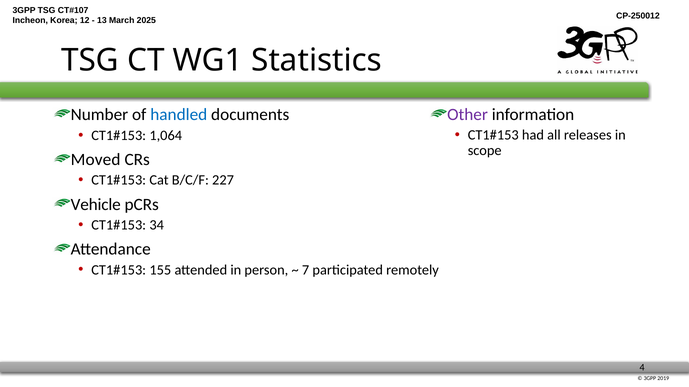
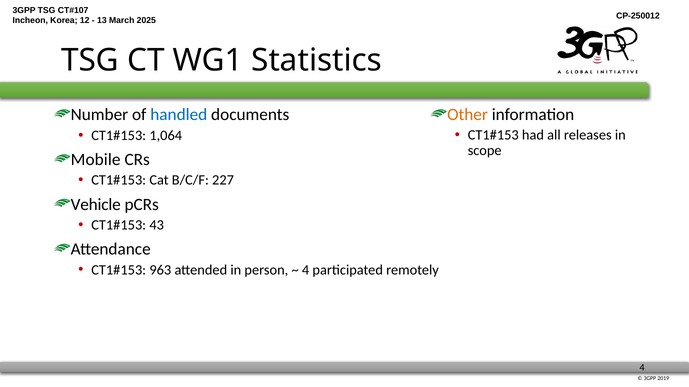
Other colour: purple -> orange
Moved: Moved -> Mobile
34: 34 -> 43
155: 155 -> 963
7 at (306, 270): 7 -> 4
